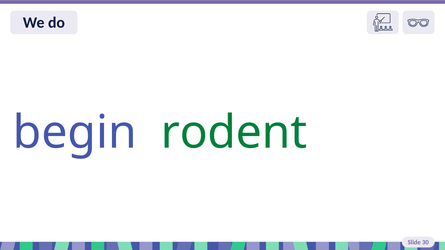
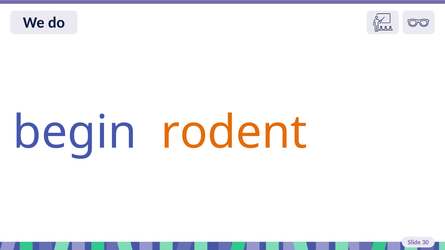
rodent colour: green -> orange
